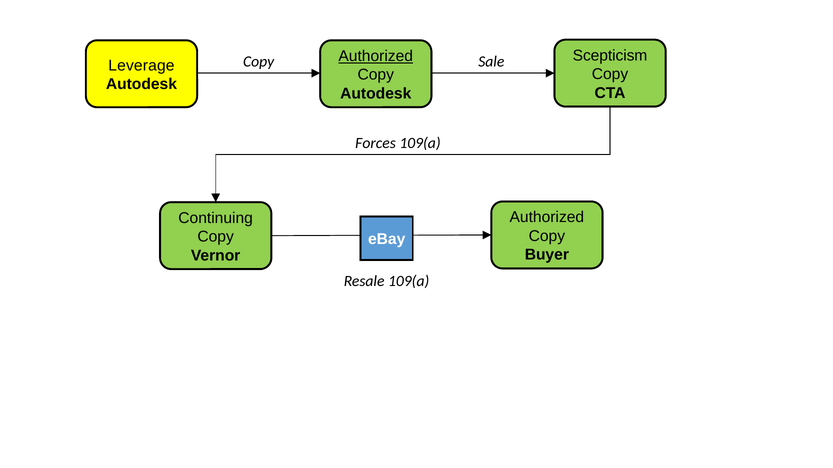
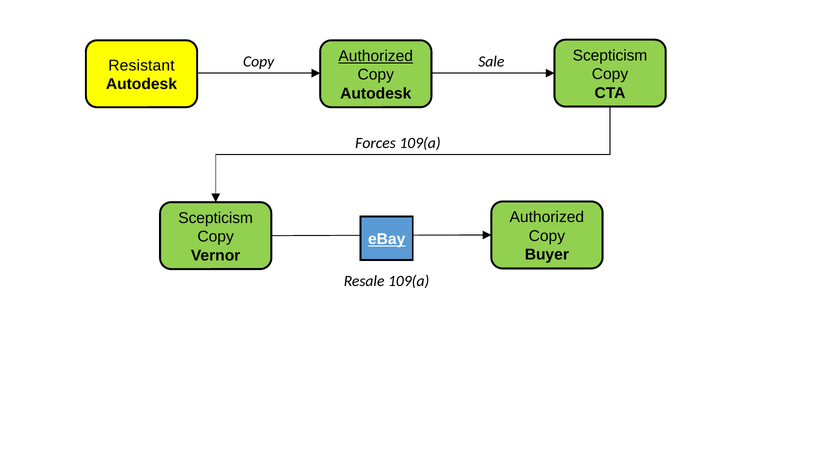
Leverage: Leverage -> Resistant
Continuing at (216, 218): Continuing -> Scepticism
eBay underline: none -> present
